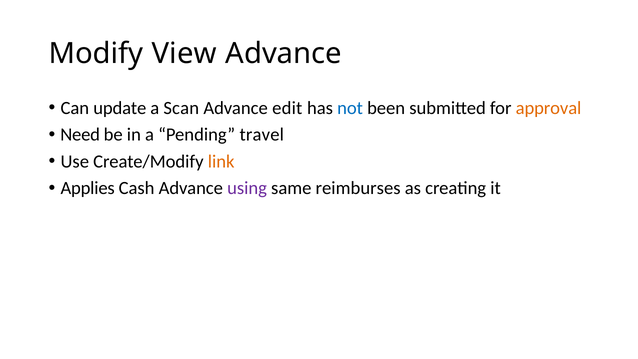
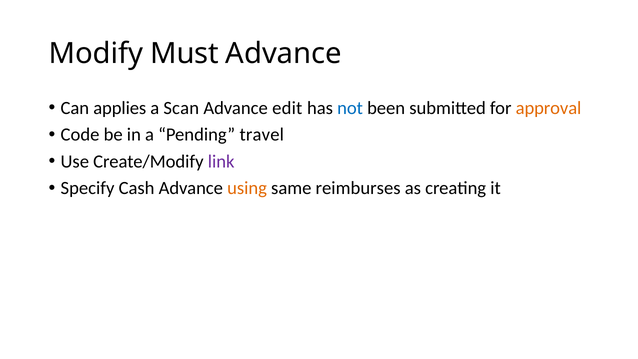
View: View -> Must
update: update -> applies
Need: Need -> Code
link colour: orange -> purple
Applies: Applies -> Specify
using colour: purple -> orange
